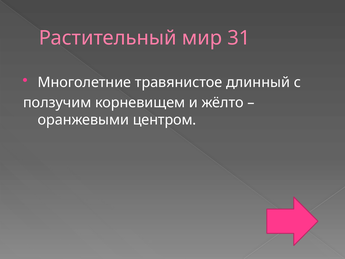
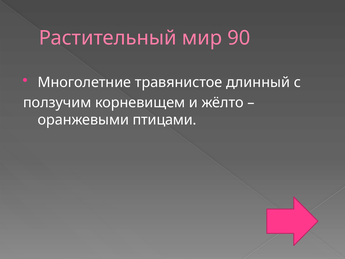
31: 31 -> 90
центром: центром -> птицами
